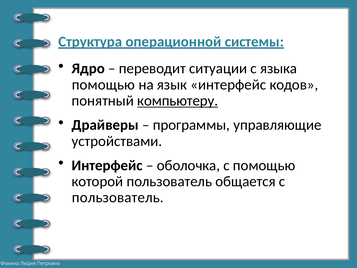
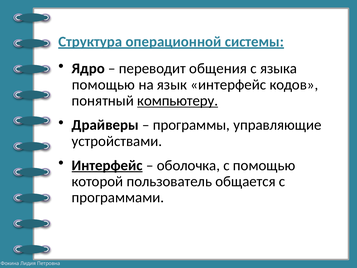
ситуации: ситуации -> общения
Интерфейс at (107, 165) underline: none -> present
пользователь at (118, 197): пользователь -> программами
